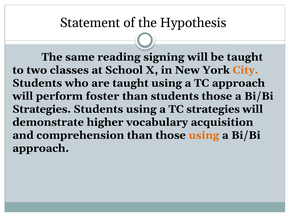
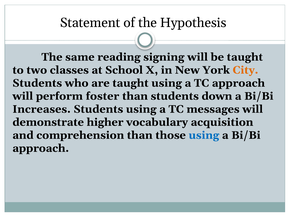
students those: those -> down
Strategies at (42, 109): Strategies -> Increases
TC strategies: strategies -> messages
using at (204, 136) colour: orange -> blue
